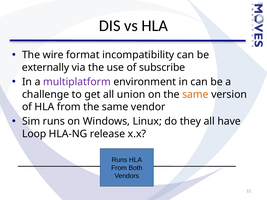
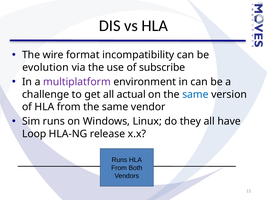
externally: externally -> evolution
union: union -> actual
same at (195, 95) colour: orange -> blue
